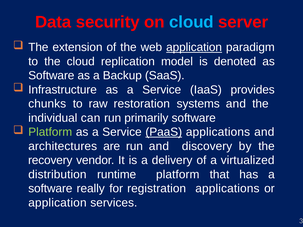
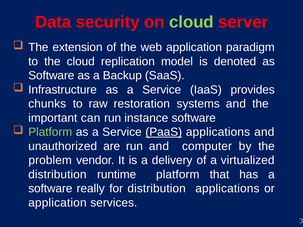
cloud at (191, 22) colour: light blue -> light green
application at (194, 47) underline: present -> none
individual: individual -> important
primarily: primarily -> instance
architectures: architectures -> unauthorized
discovery: discovery -> computer
recovery: recovery -> problem
for registration: registration -> distribution
